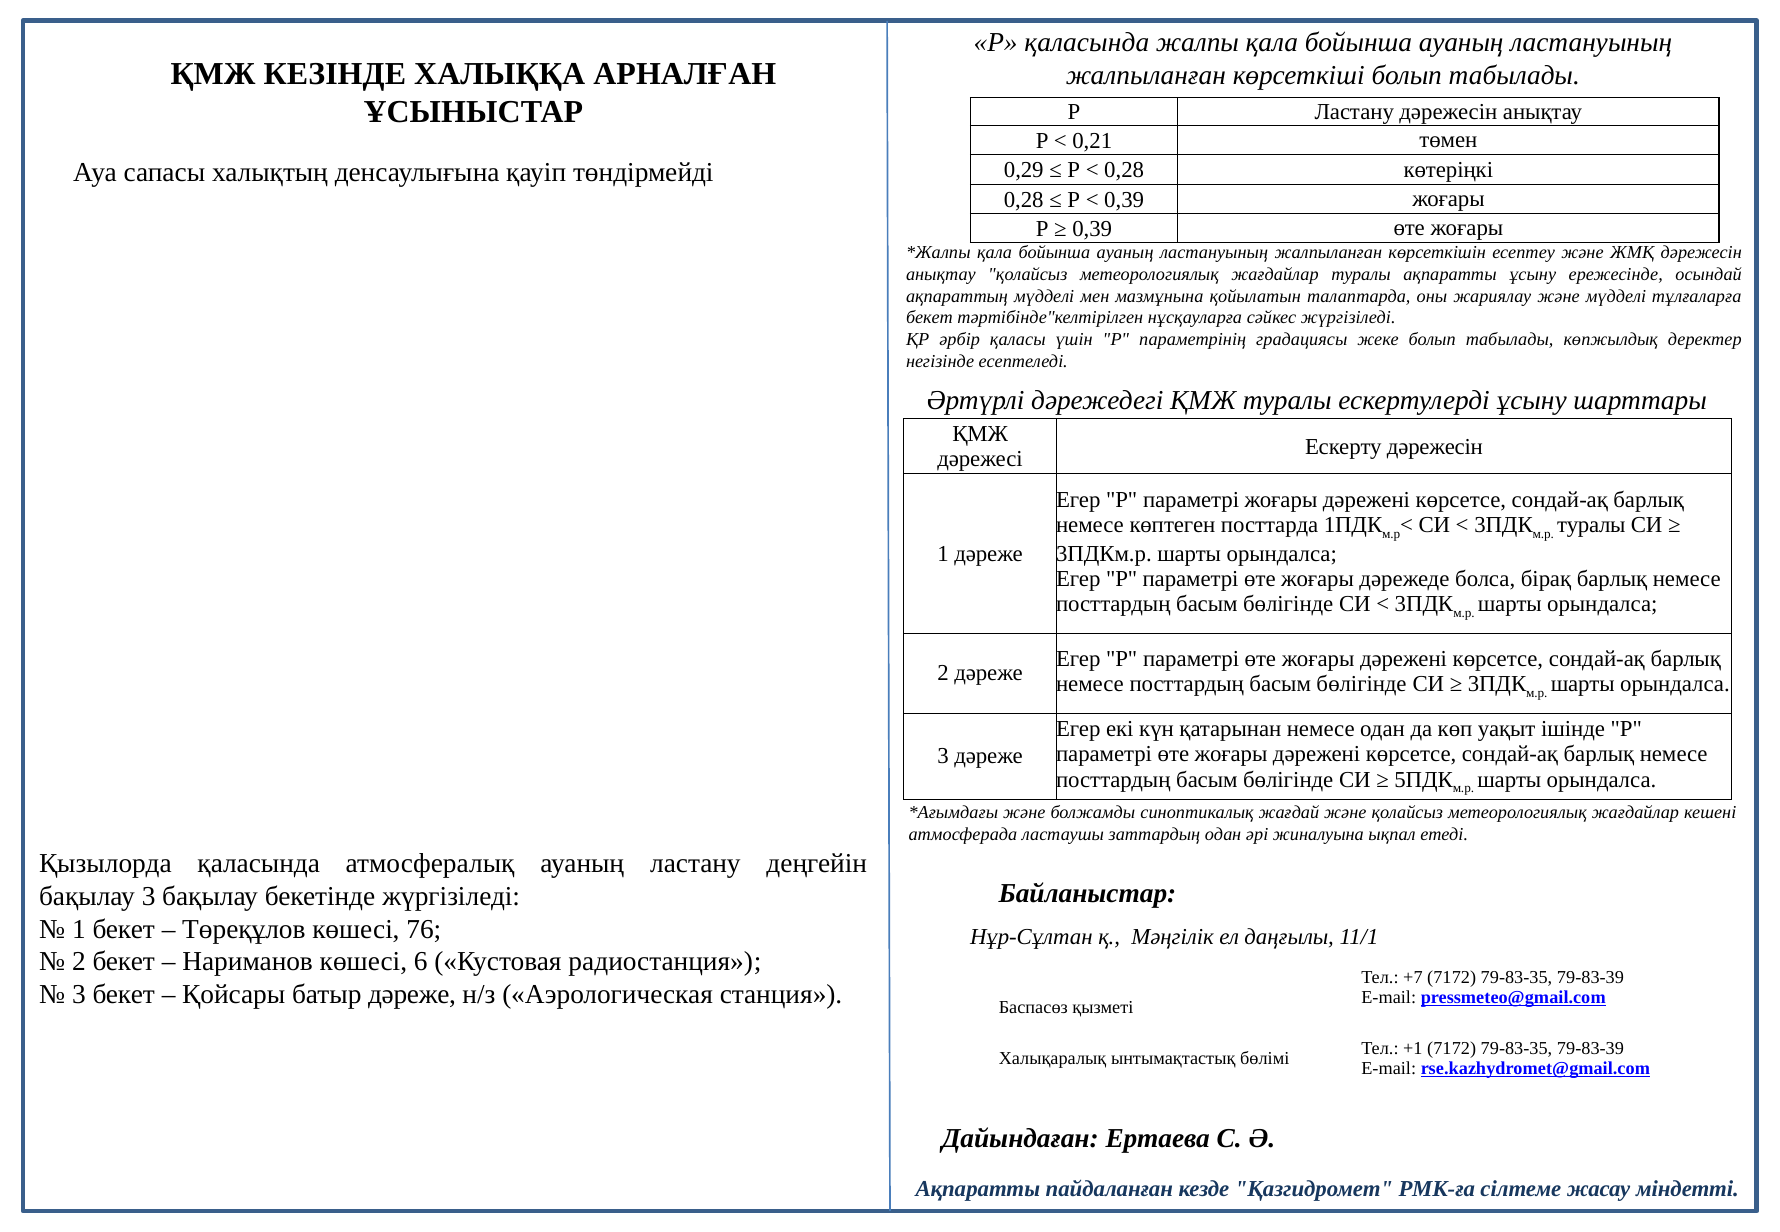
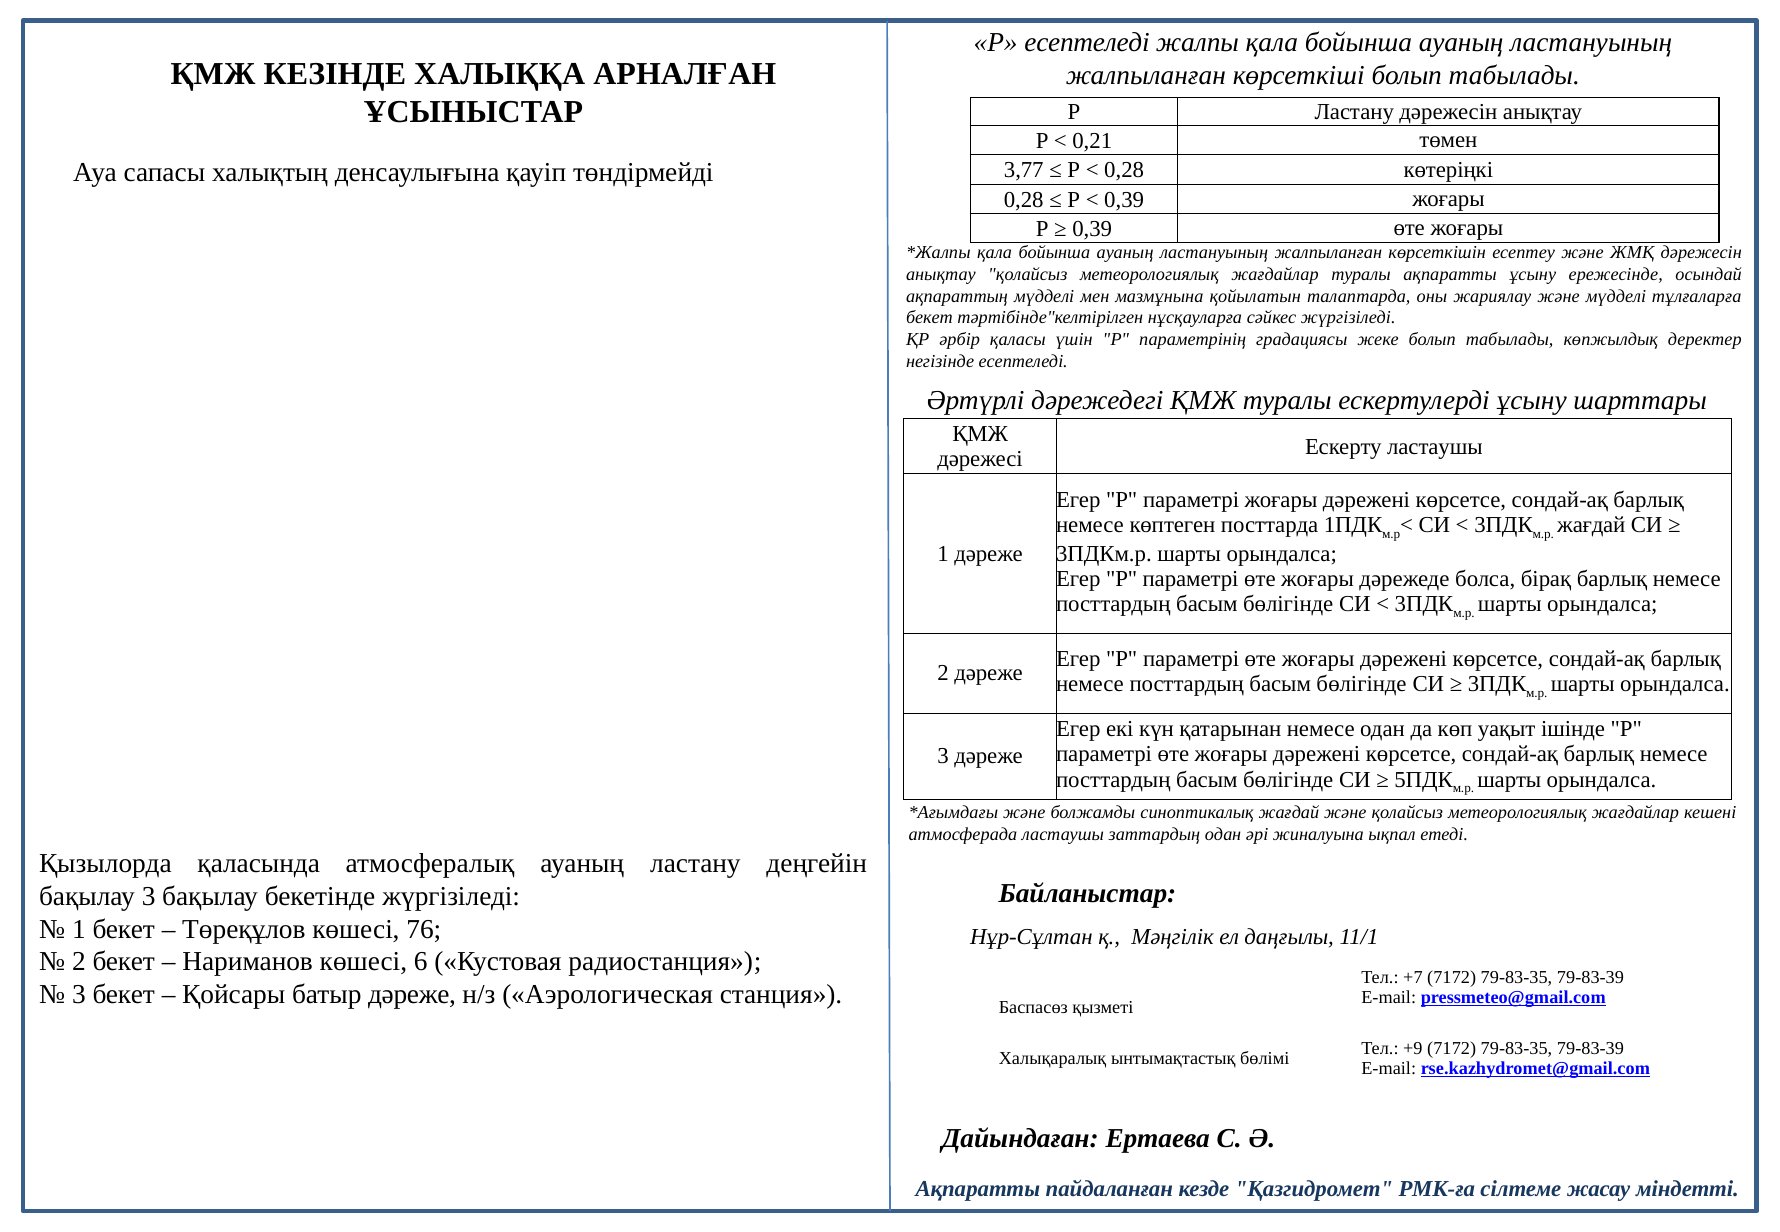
Р қаласында: қаласында -> есептеледі
0,29: 0,29 -> 3,77
Ескерту дәрежесін: дәрежесін -> ластаушы
туралы at (1591, 525): туралы -> жағдай
+1: +1 -> +9
